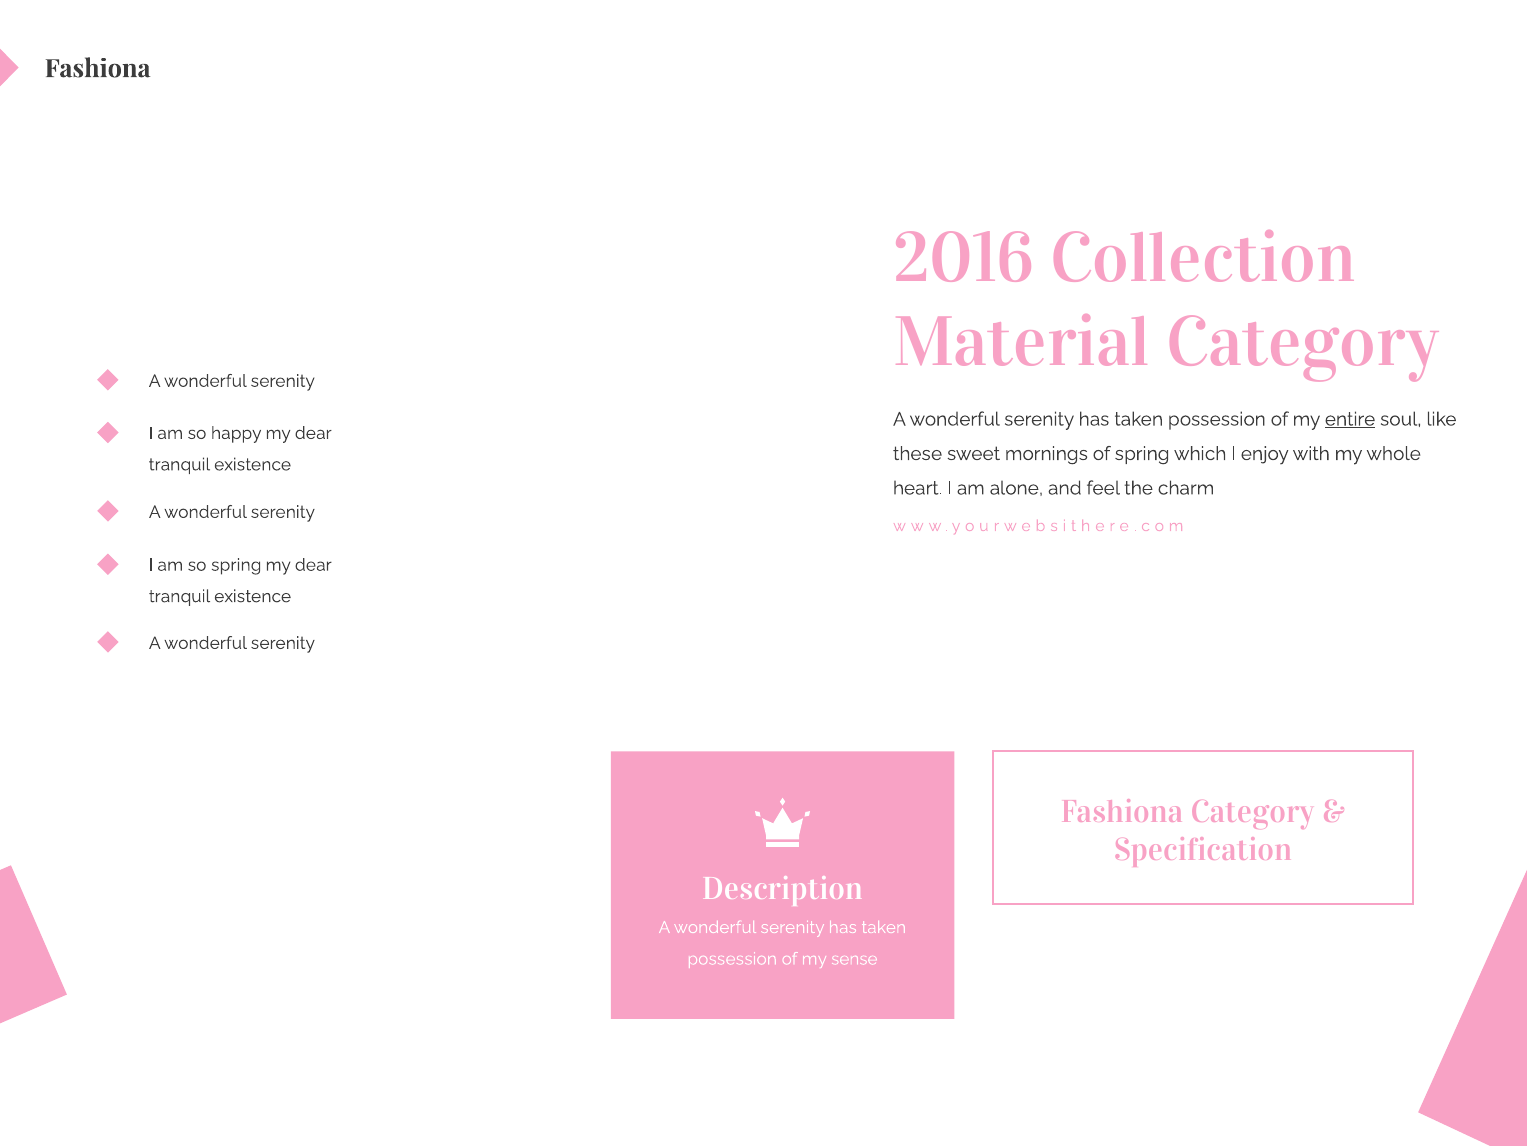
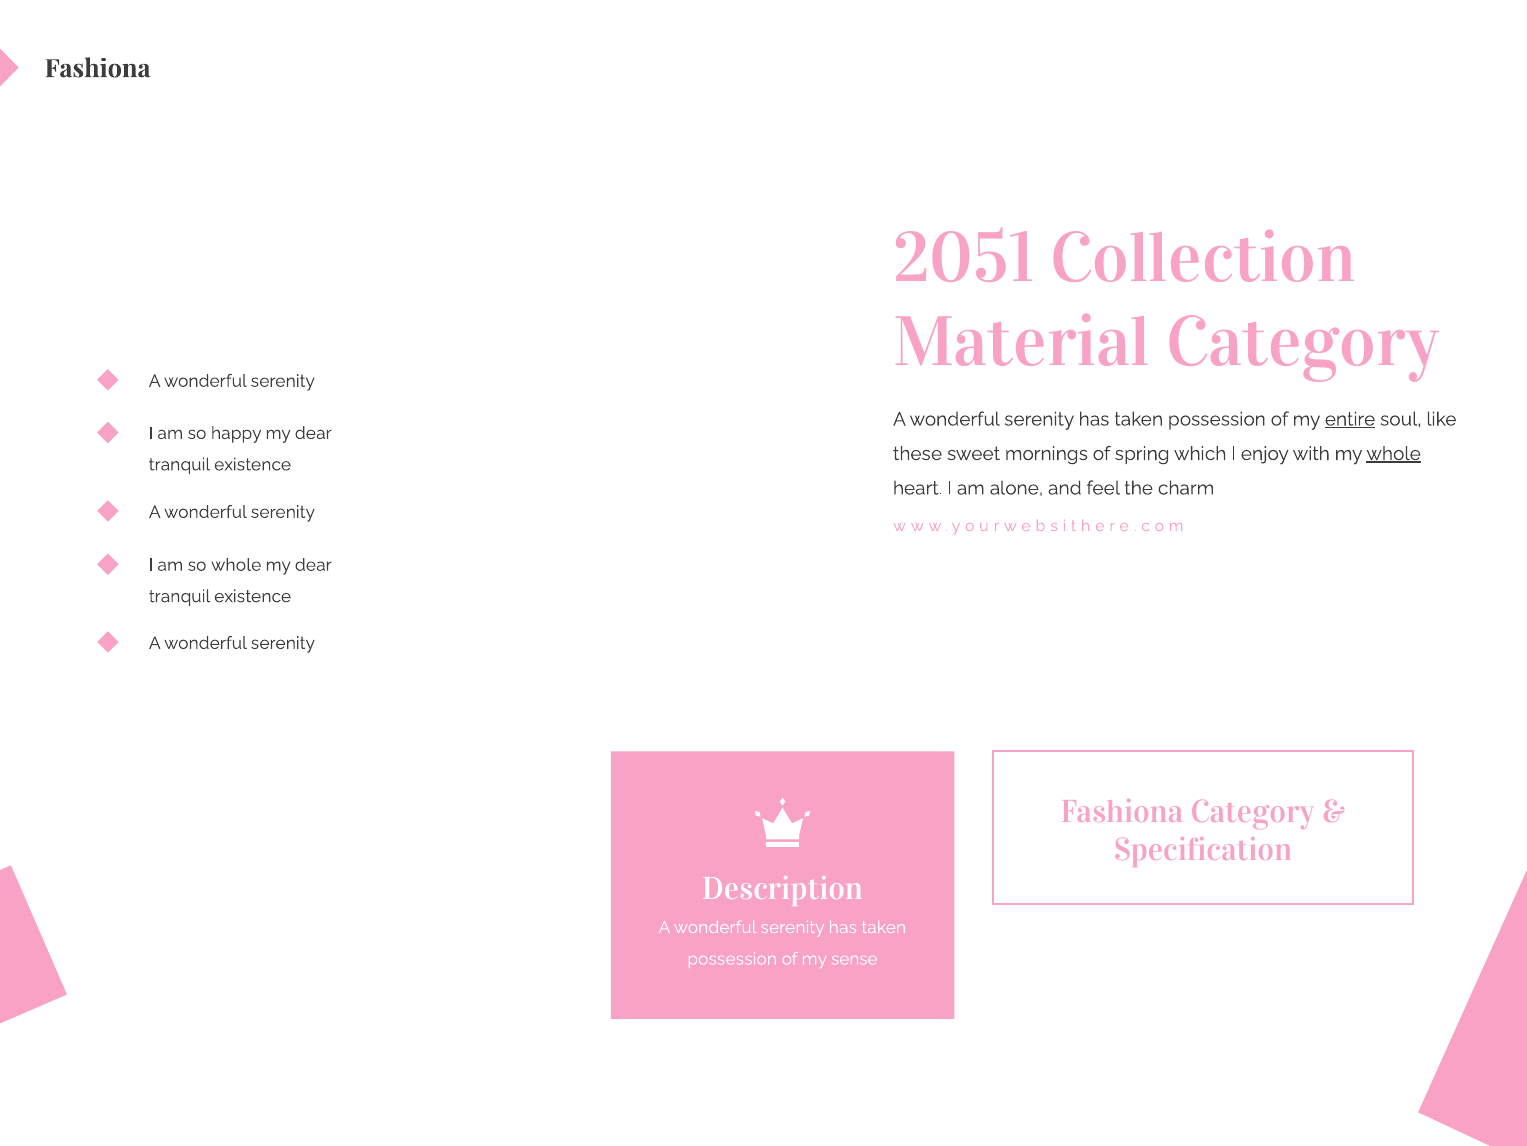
2016: 2016 -> 2051
whole at (1394, 453) underline: none -> present
so spring: spring -> whole
